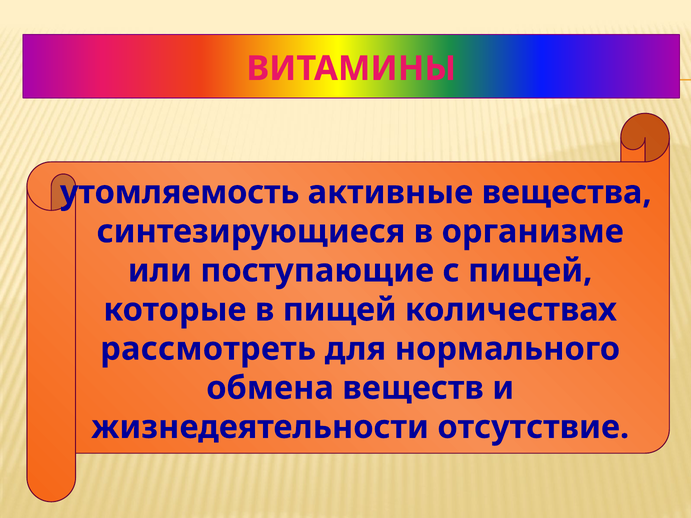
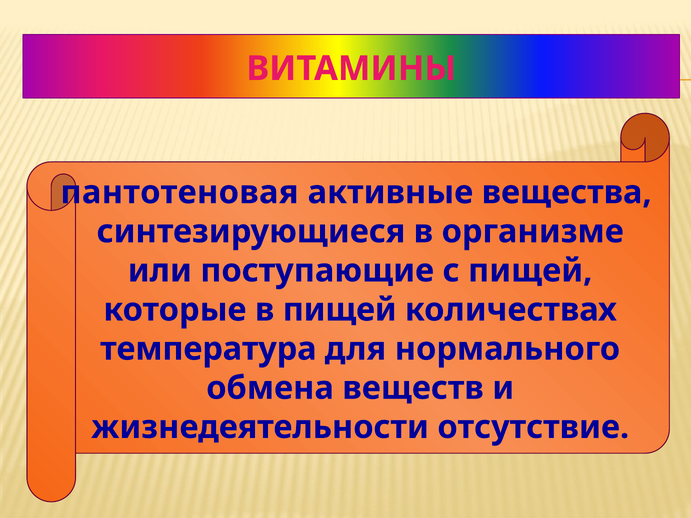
утомляемость: утомляемость -> пантотеновая
рассмотреть: рассмотреть -> температура
